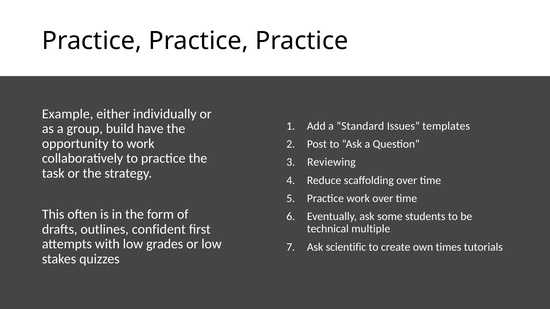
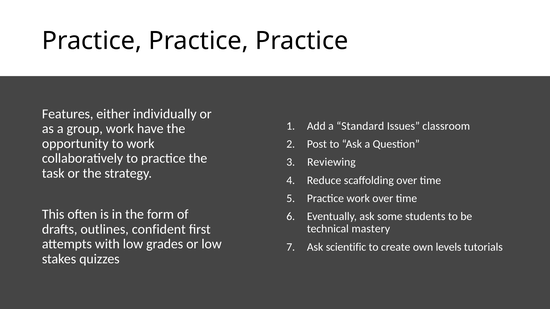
Example: Example -> Features
templates: templates -> classroom
group build: build -> work
multiple: multiple -> mastery
times: times -> levels
